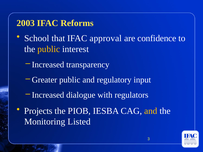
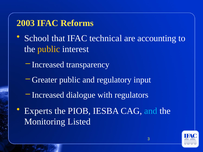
approval: approval -> technical
confidence: confidence -> accounting
Projects: Projects -> Experts
and at (151, 111) colour: yellow -> light blue
